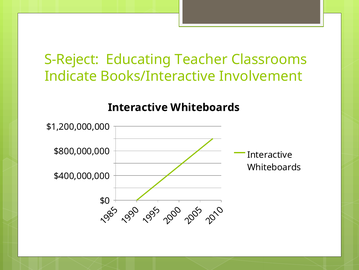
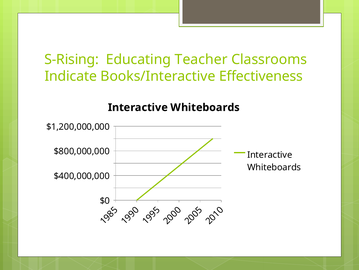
S-Reject: S-Reject -> S-Rising
Involvement: Involvement -> Effectiveness
